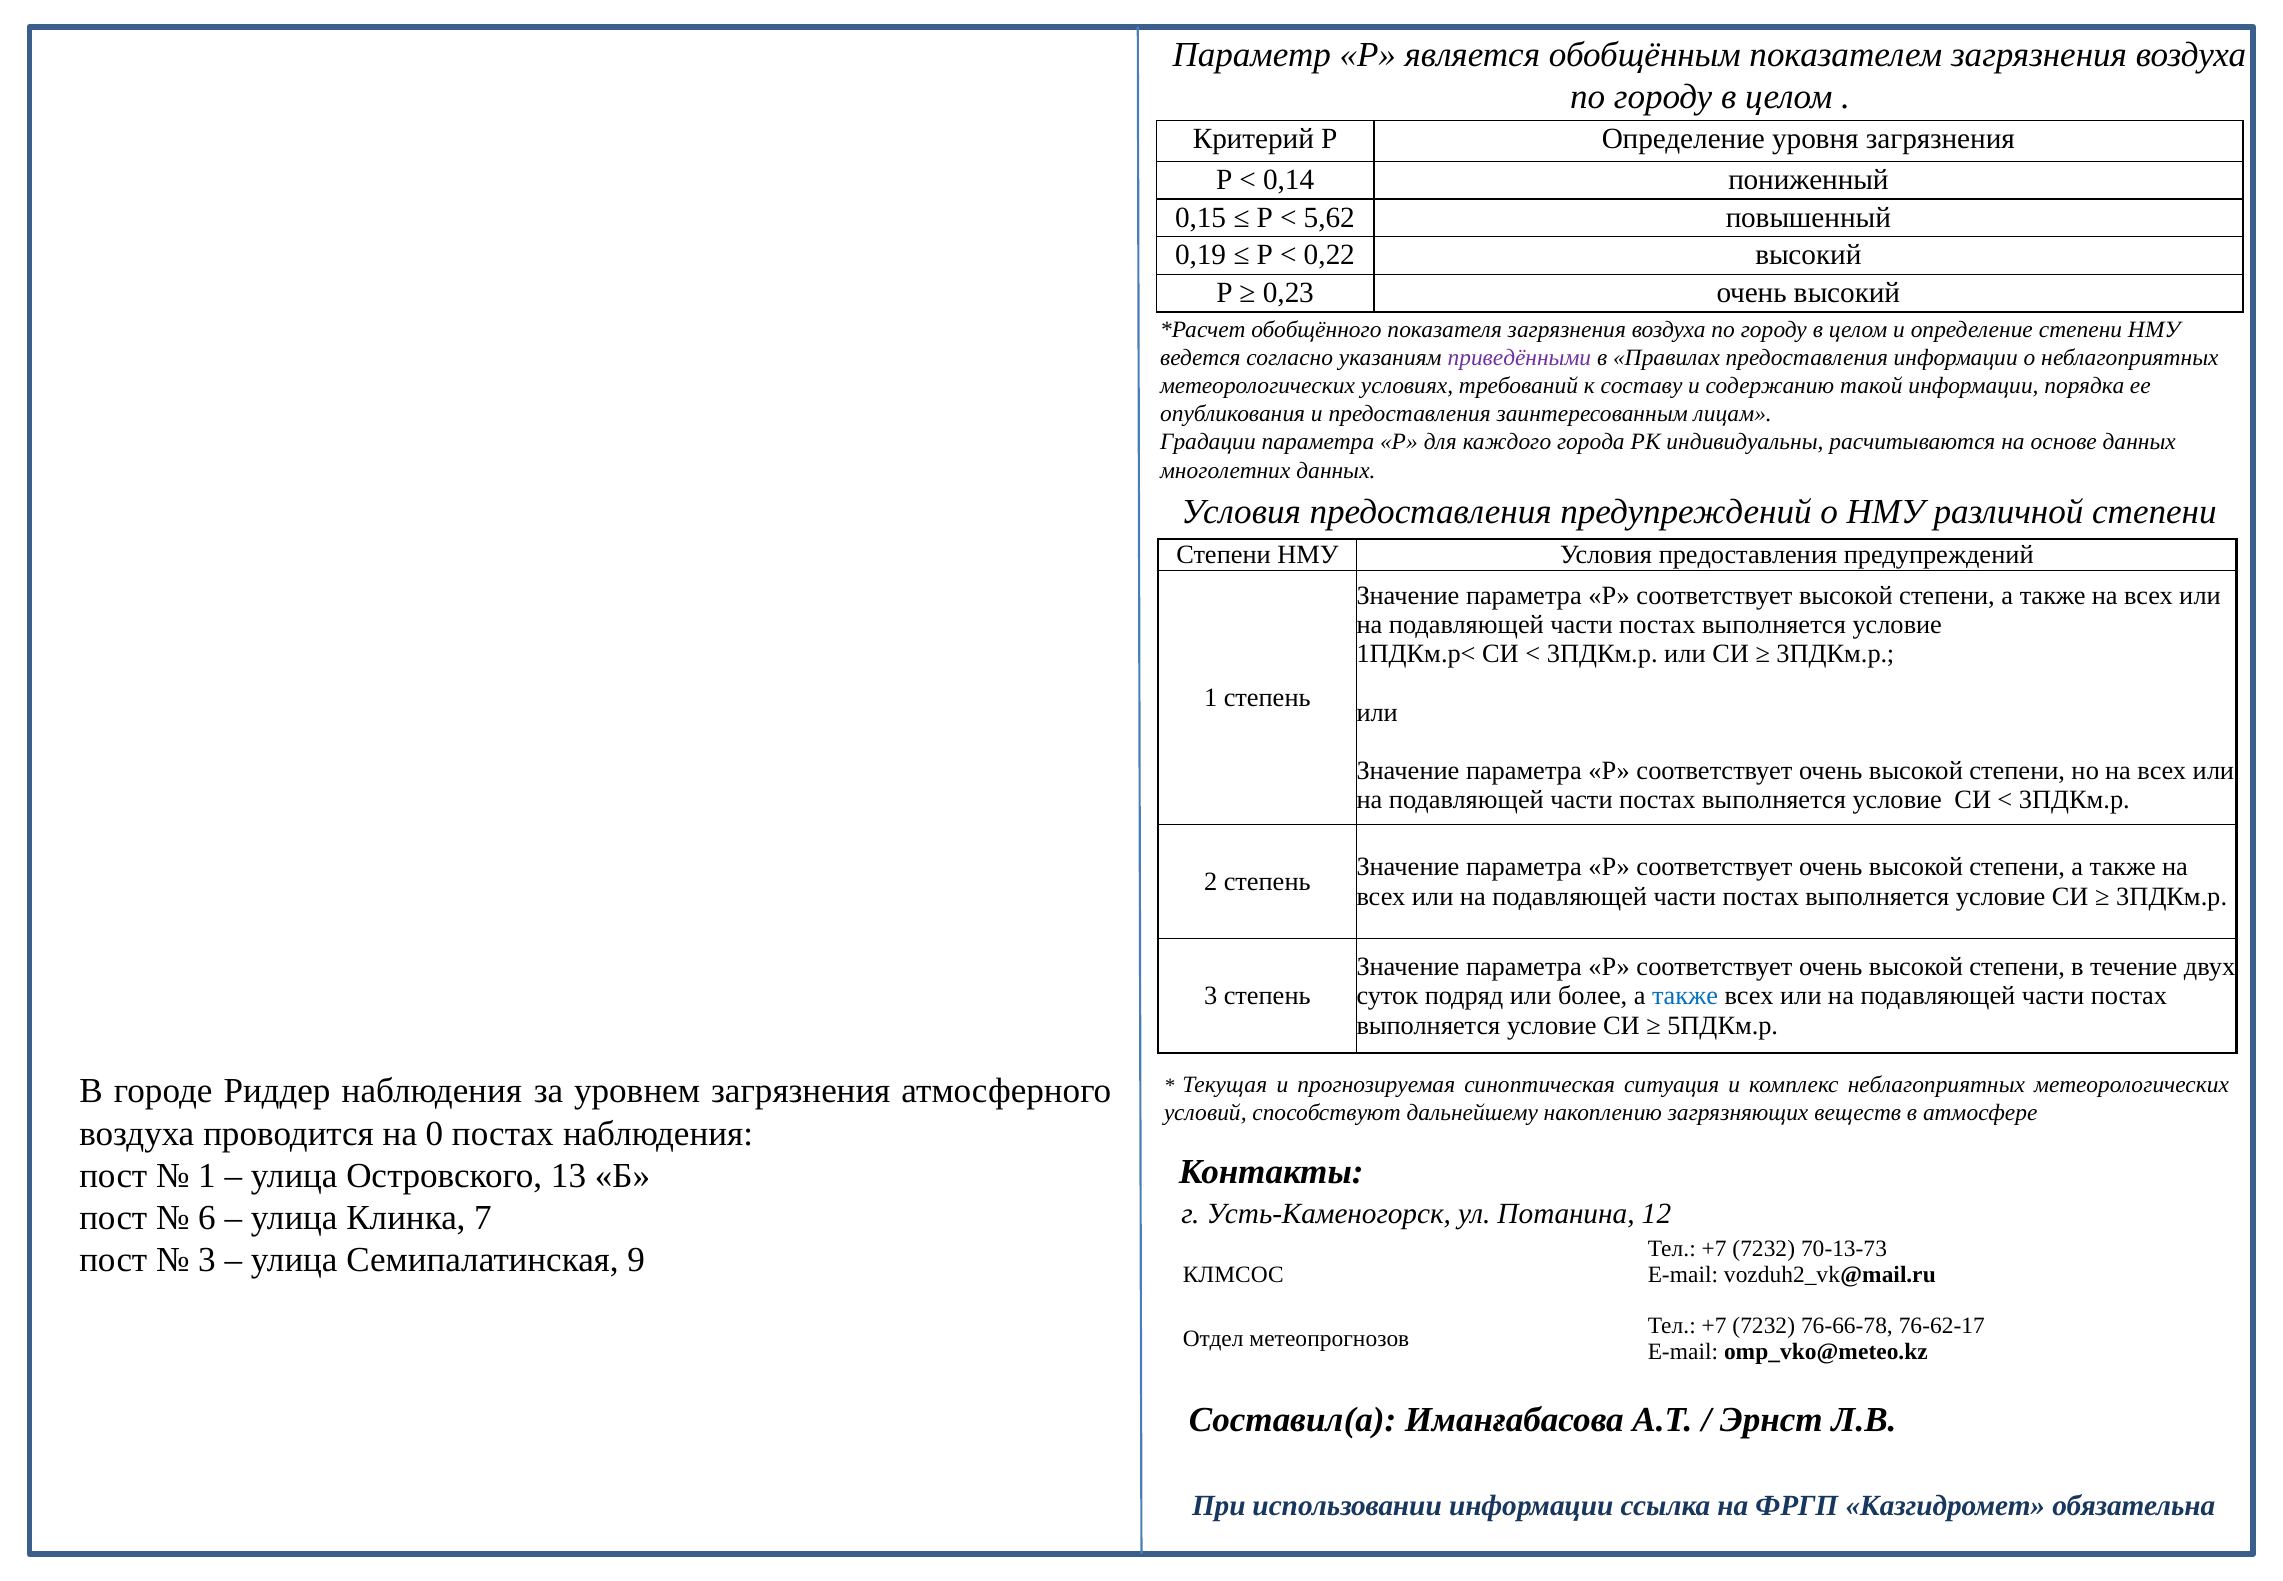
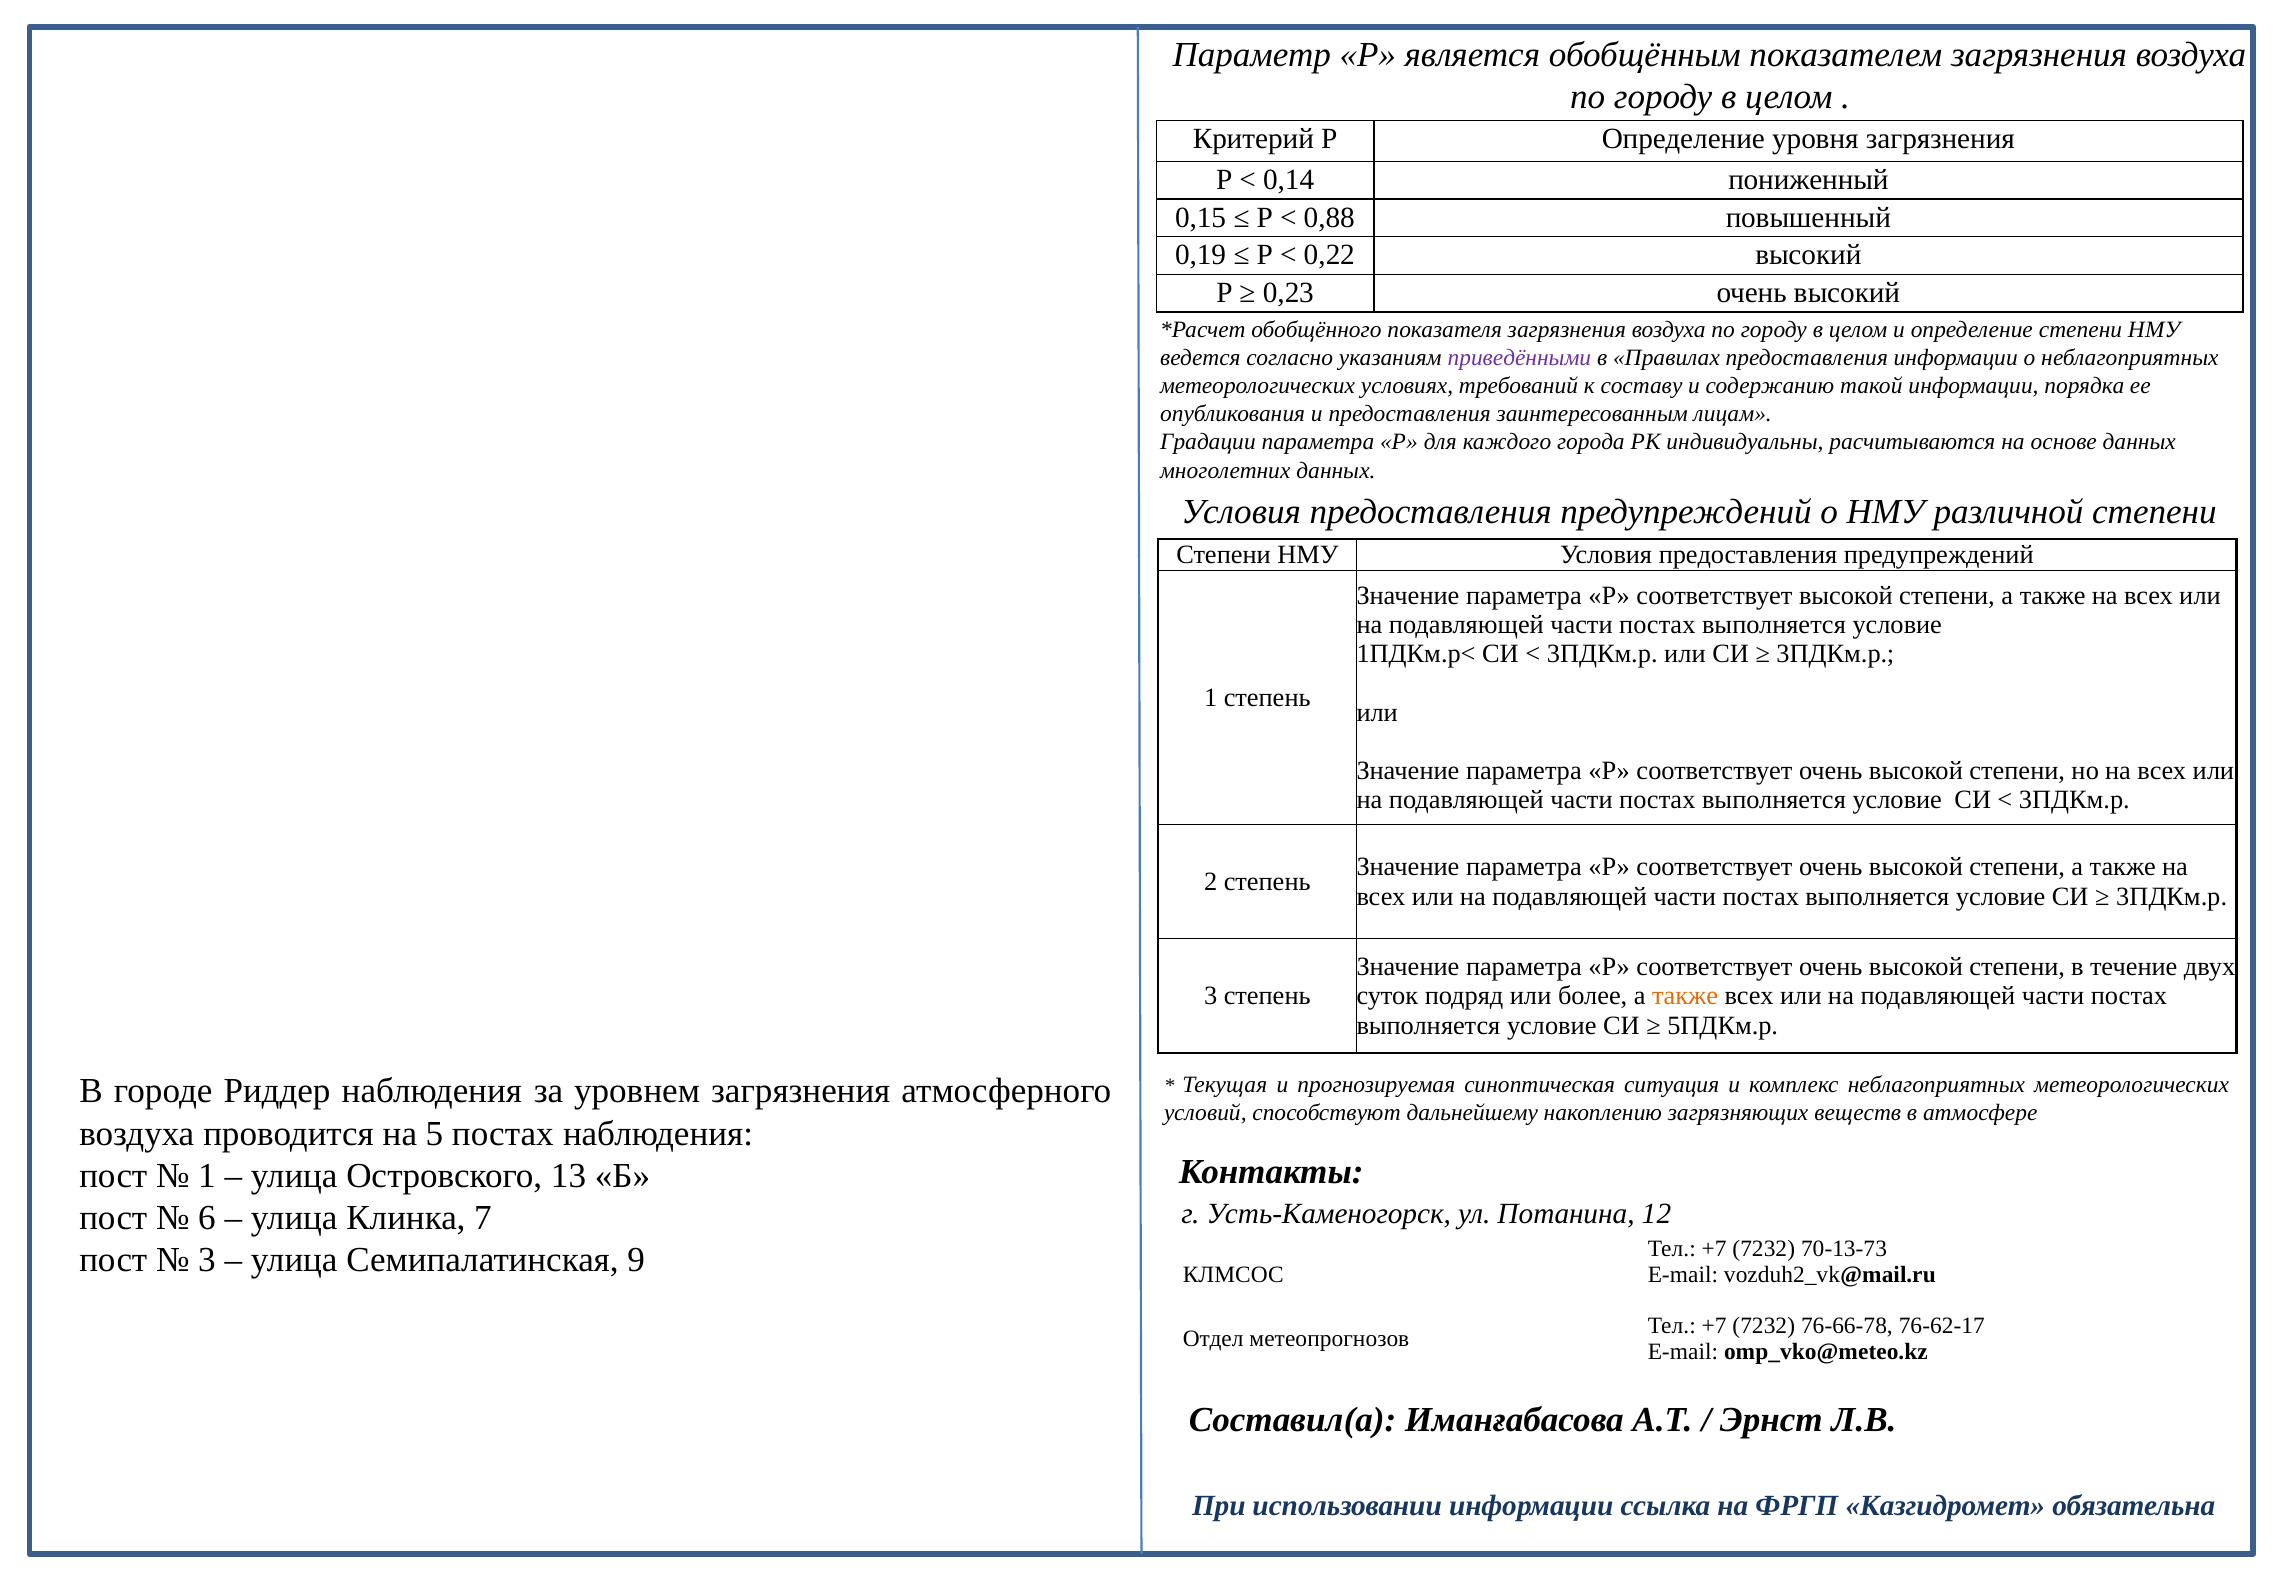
5,62: 5,62 -> 0,88
также at (1685, 996) colour: blue -> orange
0: 0 -> 5
